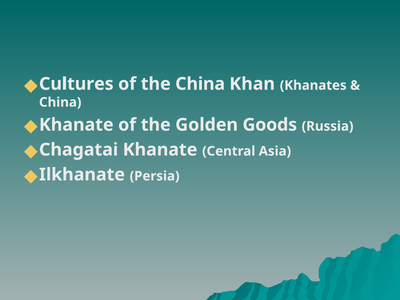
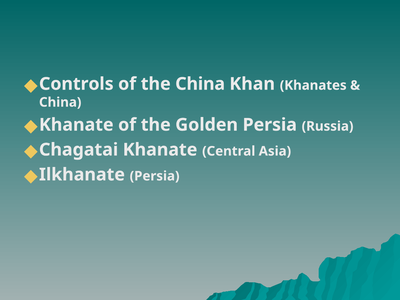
Cultures: Cultures -> Controls
Golden Goods: Goods -> Persia
